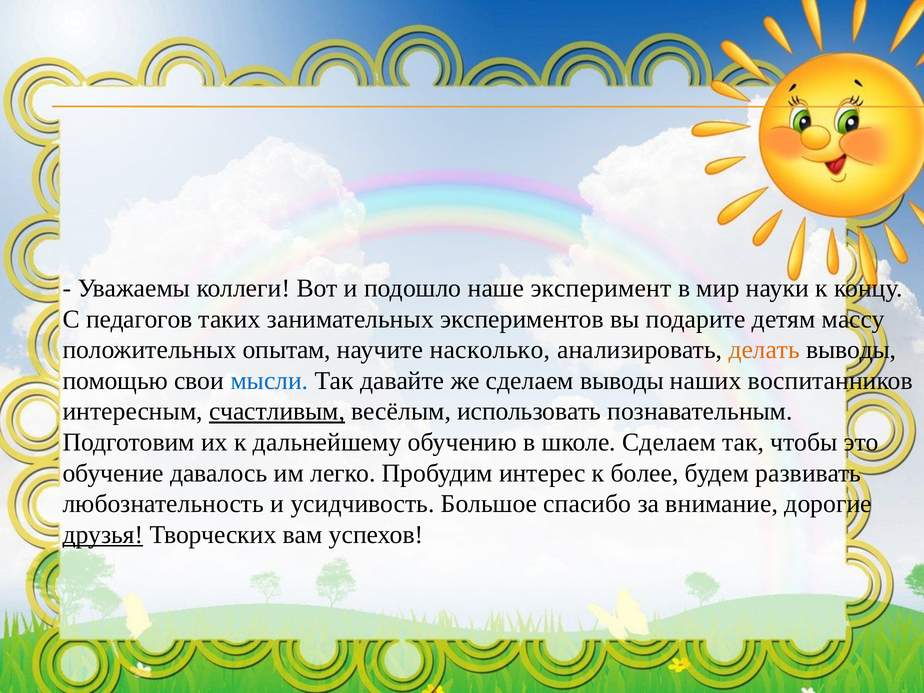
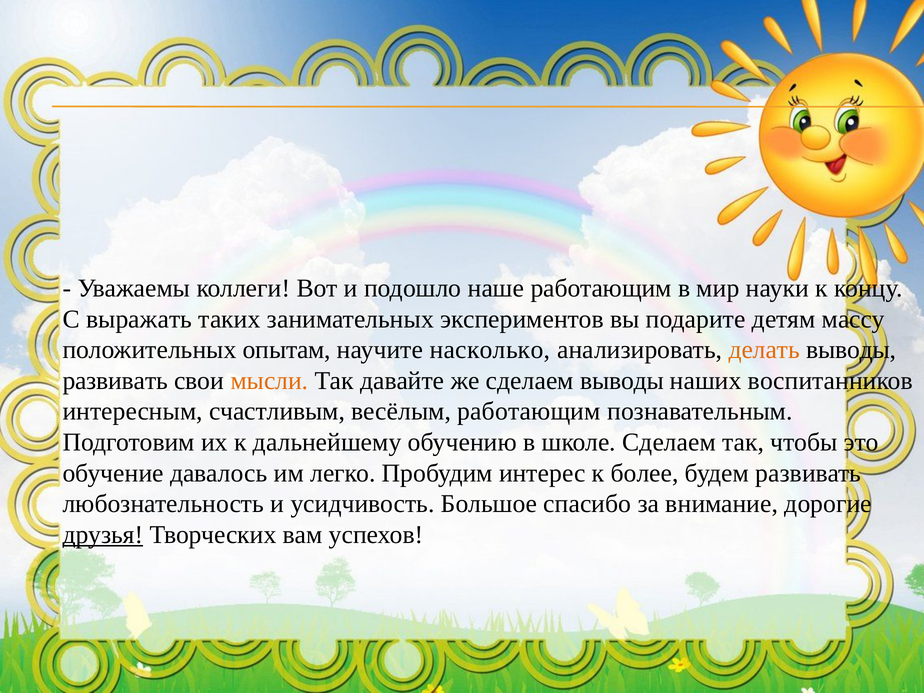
наше эксперимент: эксперимент -> работающим
педагогов: педагогов -> выражать
помощью at (115, 381): помощью -> развивать
мысли colour: blue -> orange
счастливым underline: present -> none
весёлым использовать: использовать -> работающим
